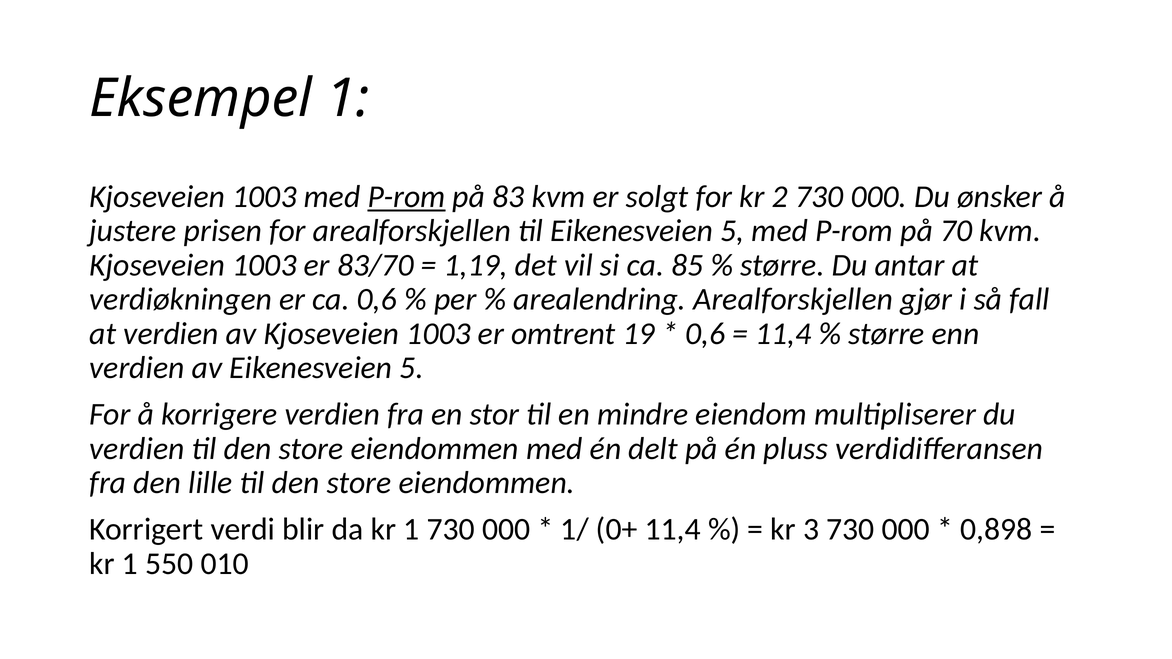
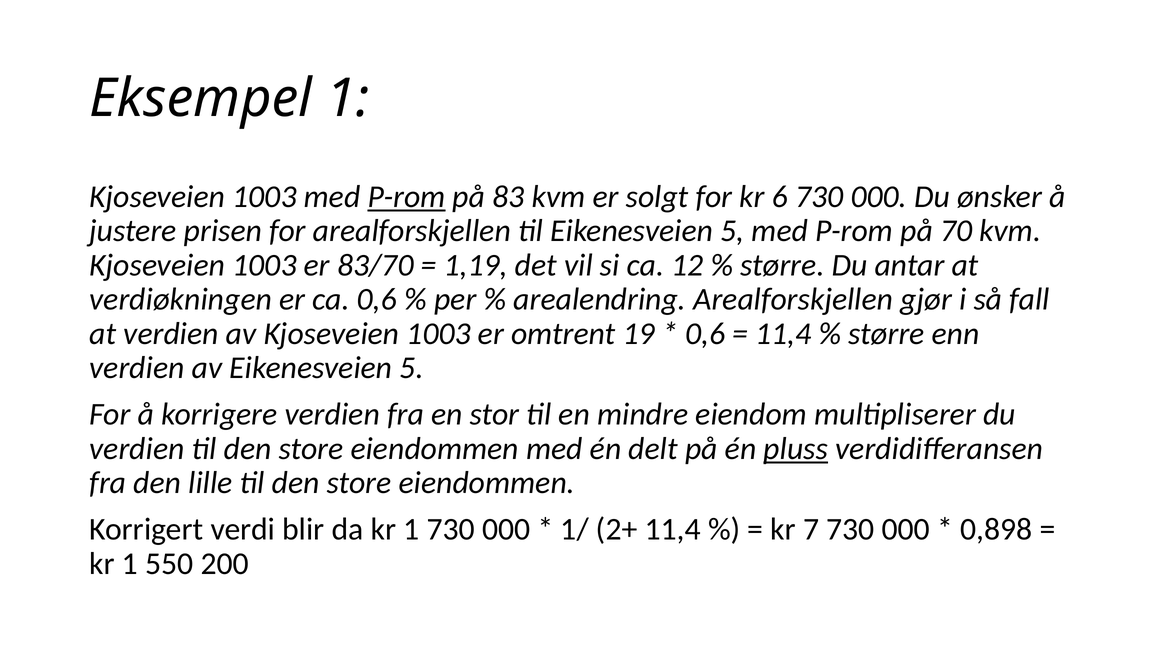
2: 2 -> 6
85: 85 -> 12
pluss underline: none -> present
0+: 0+ -> 2+
3: 3 -> 7
010: 010 -> 200
